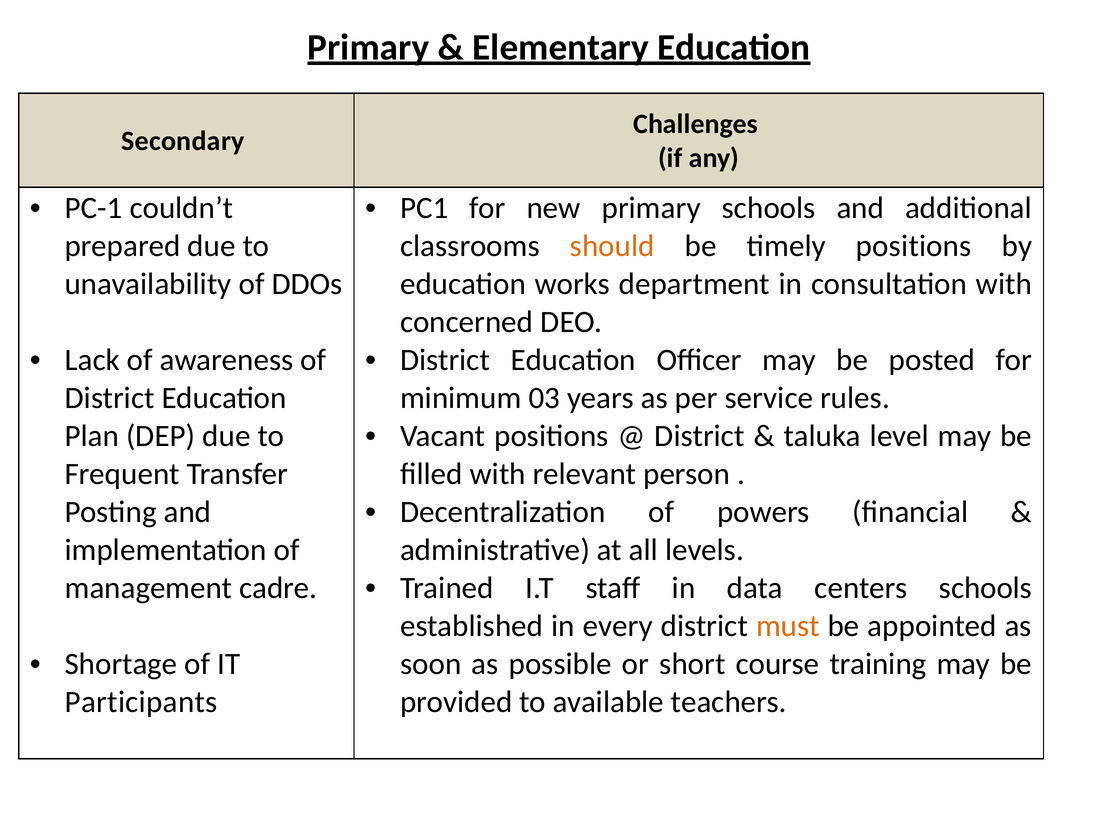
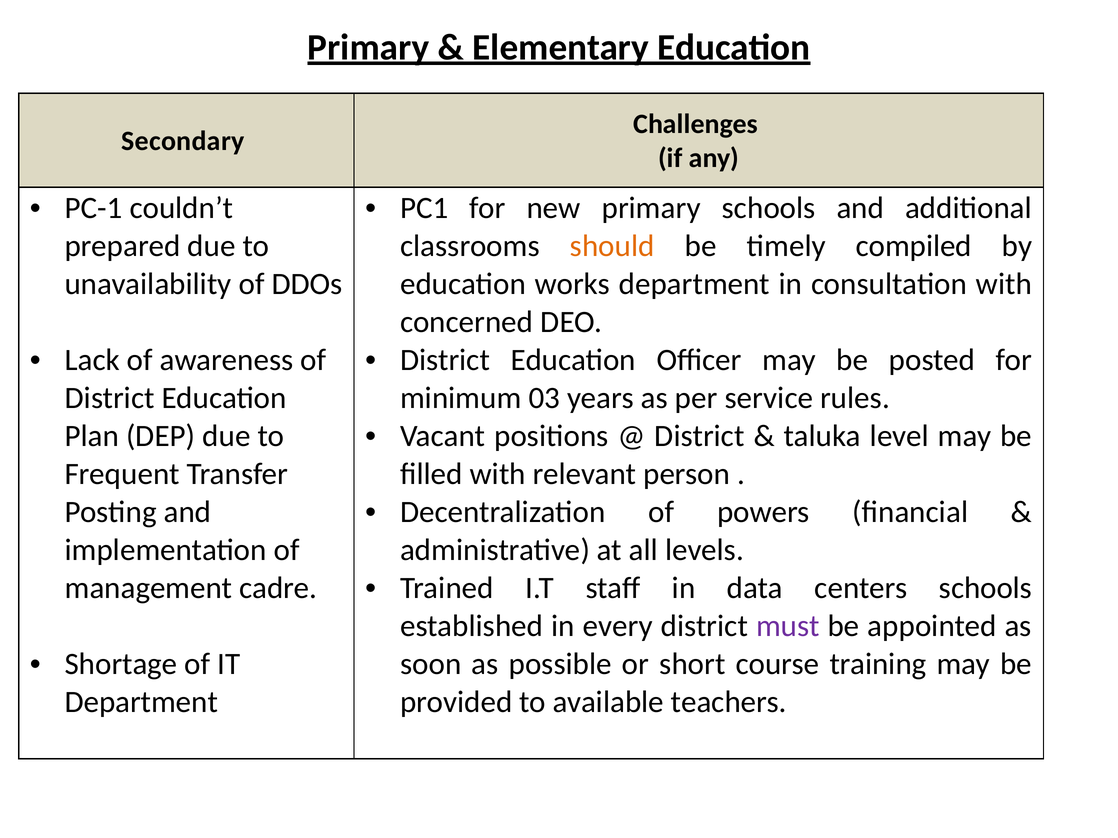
timely positions: positions -> compiled
must colour: orange -> purple
Participants at (141, 702): Participants -> Department
